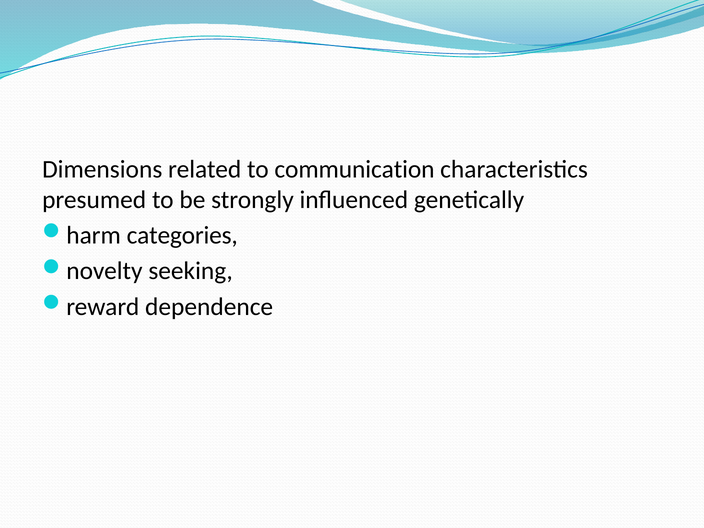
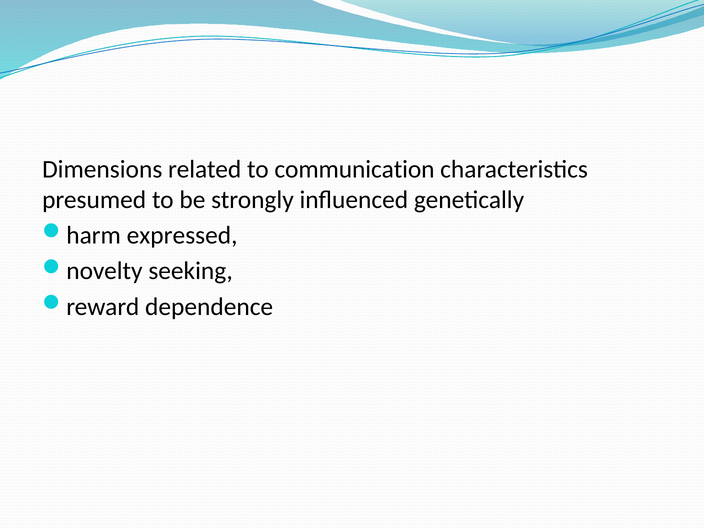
categories: categories -> expressed
